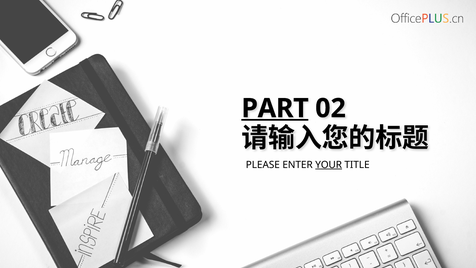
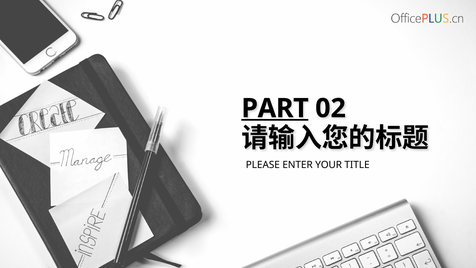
YOUR underline: present -> none
